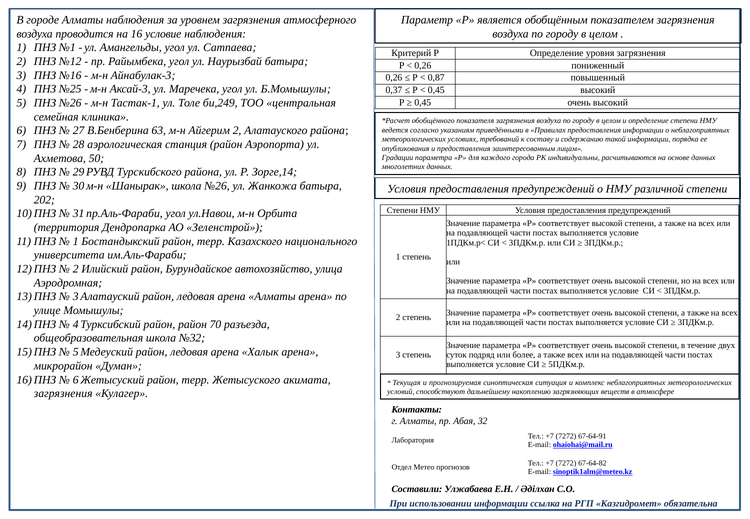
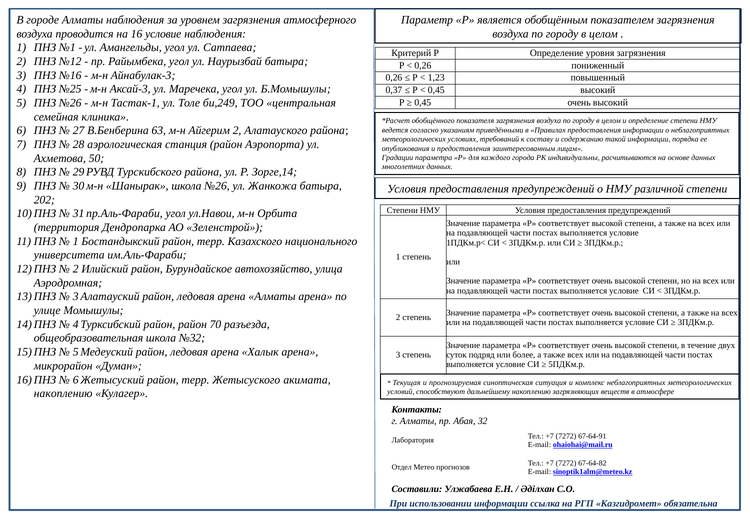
0,87: 0,87 -> 1,23
загрязнения at (63, 394): загрязнения -> накоплению
